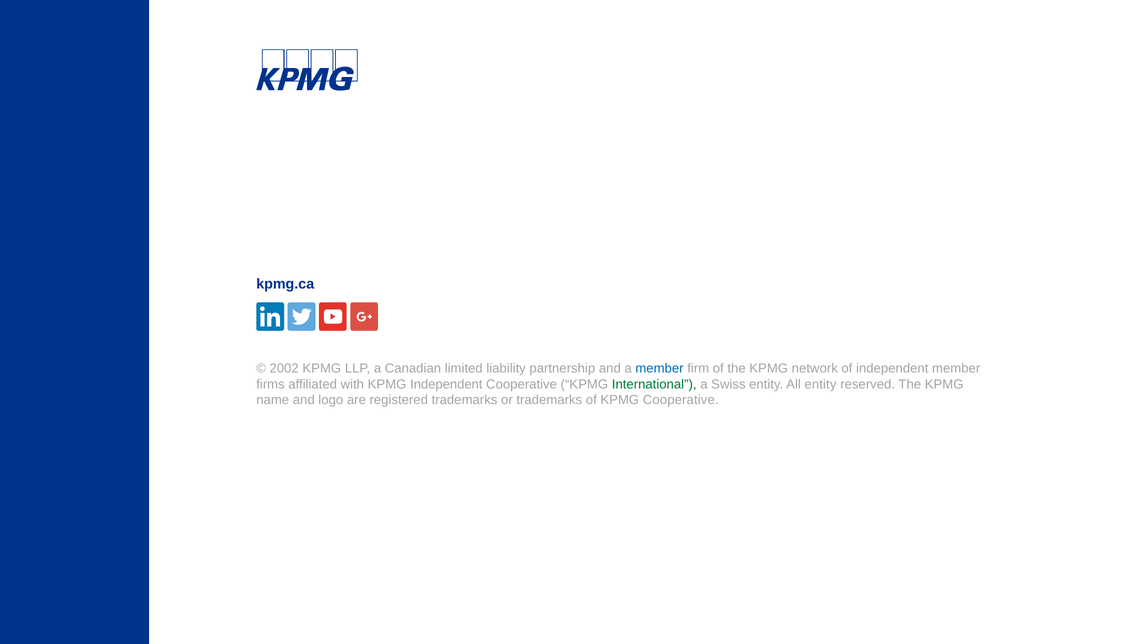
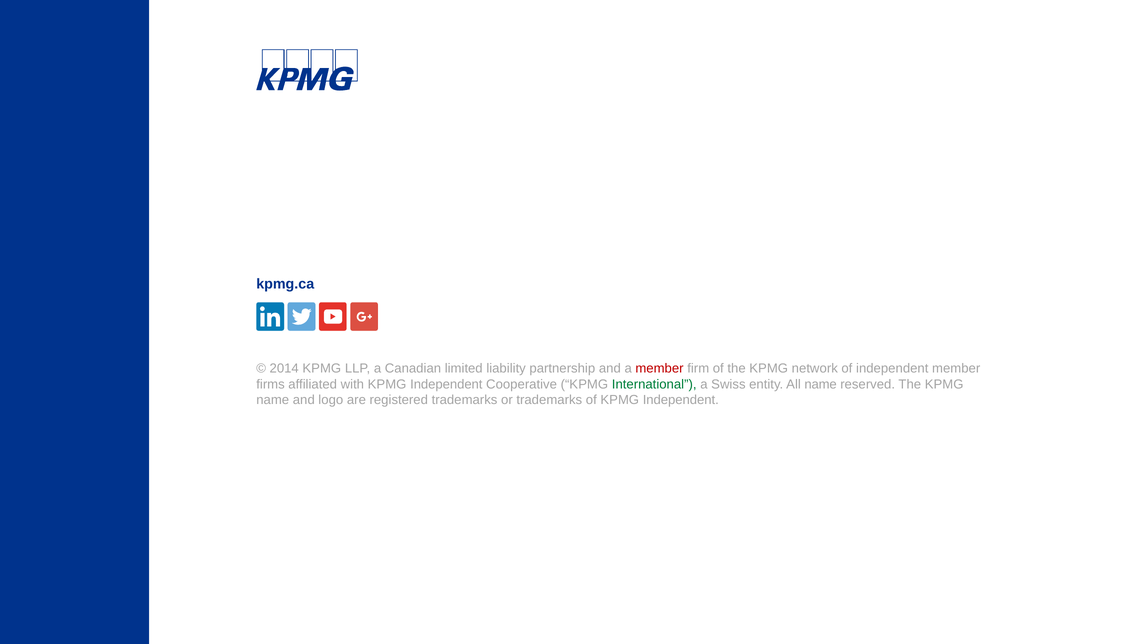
2002: 2002 -> 2014
member at (659, 369) colour: blue -> red
All entity: entity -> name
of KPMG Cooperative: Cooperative -> Independent
